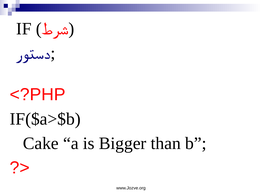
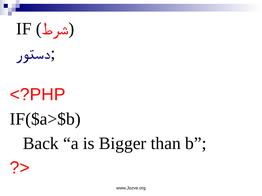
Cake: Cake -> Back
